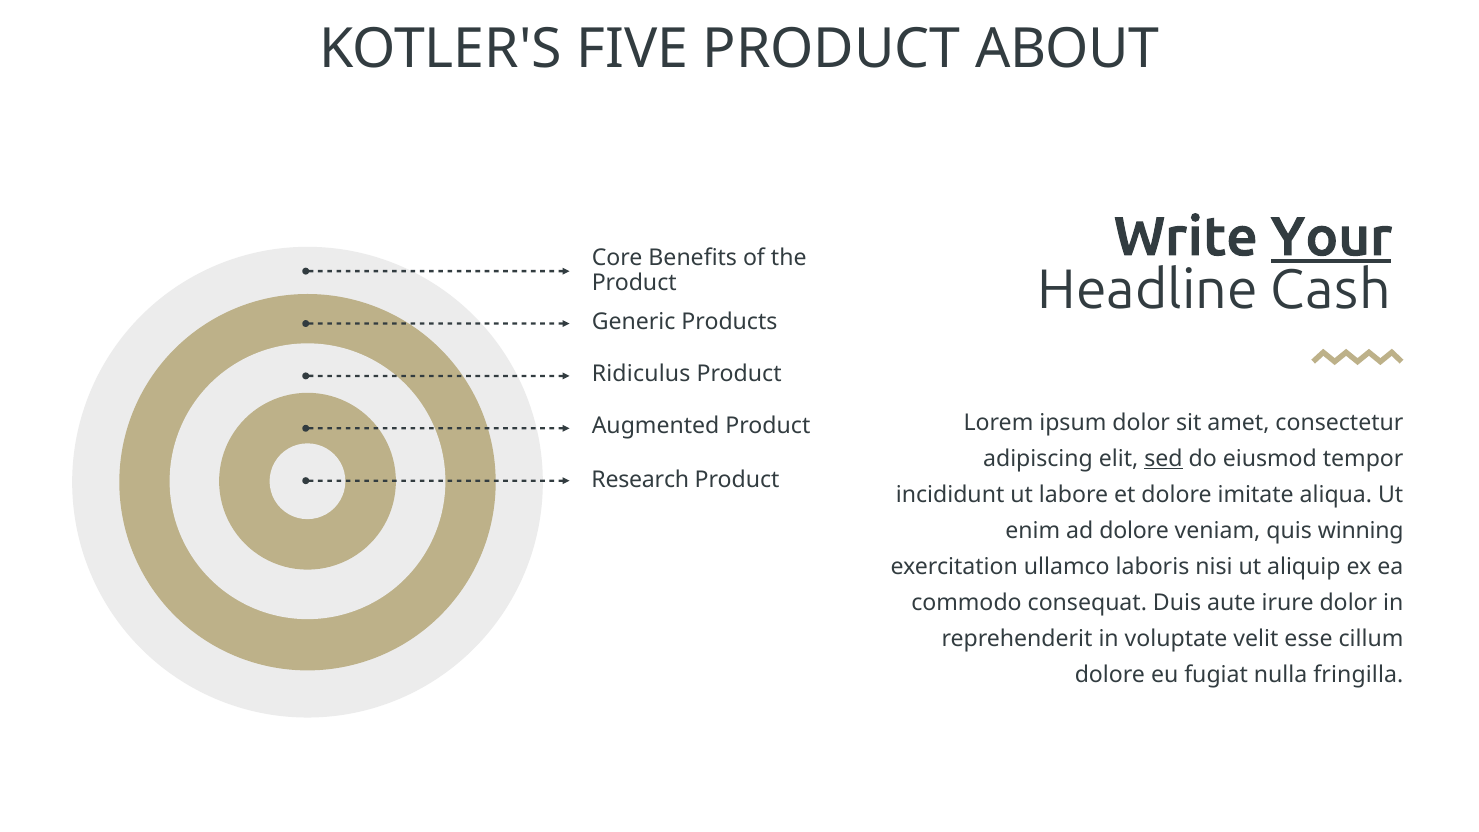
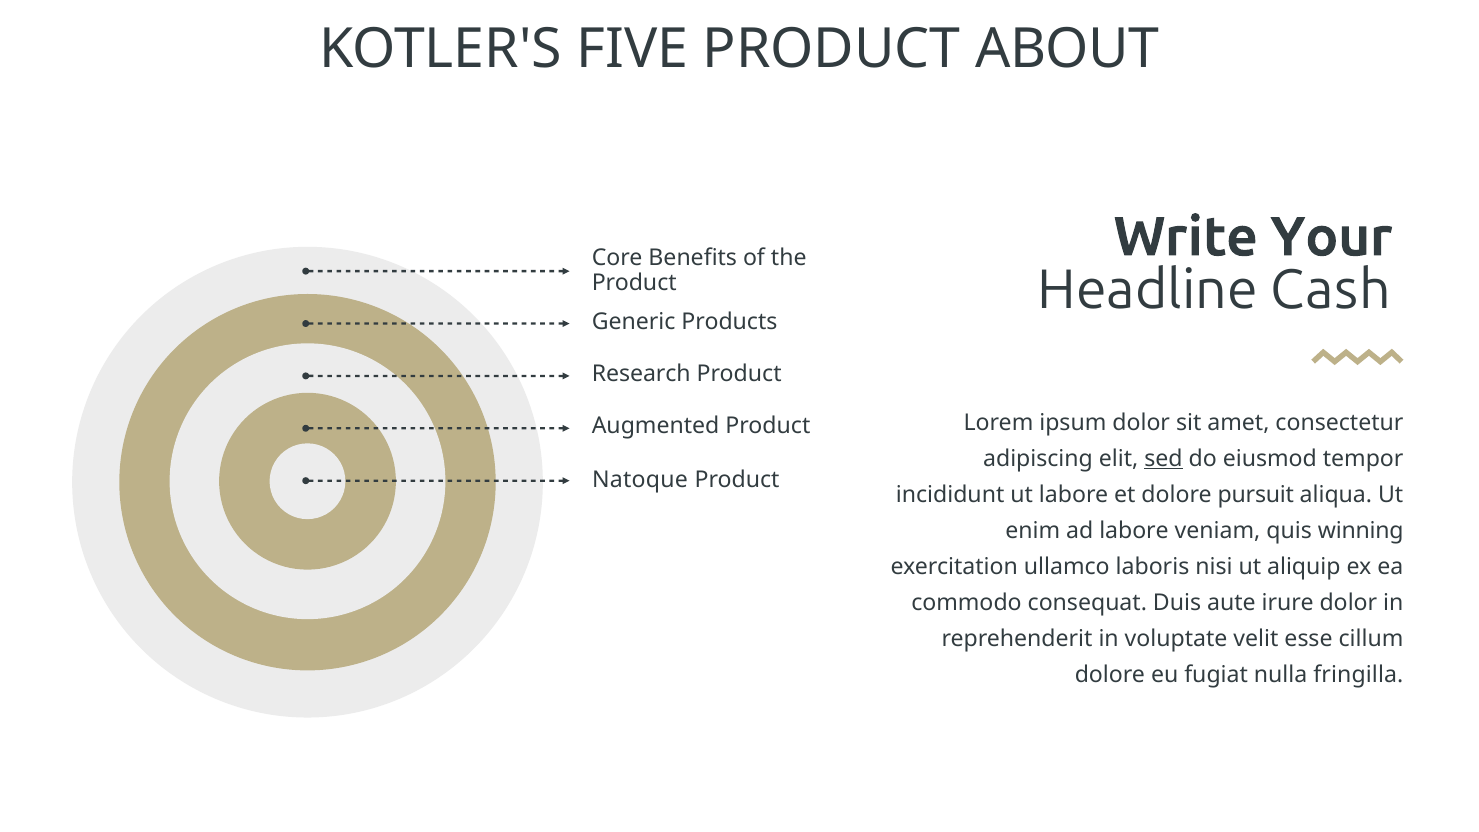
Your underline: present -> none
Ridiculus: Ridiculus -> Research
Research: Research -> Natoque
imitate: imitate -> pursuit
ad dolore: dolore -> labore
